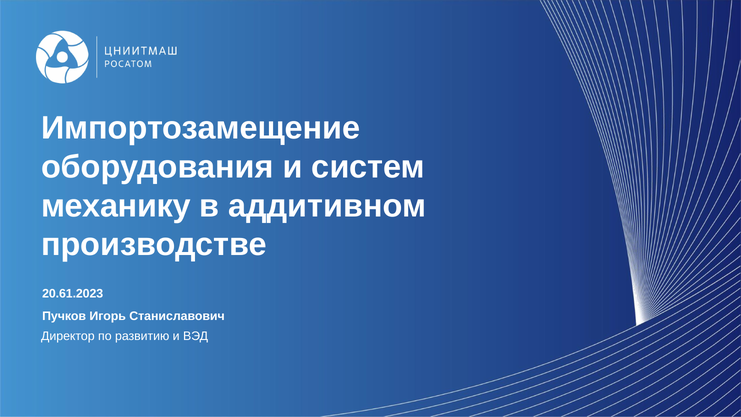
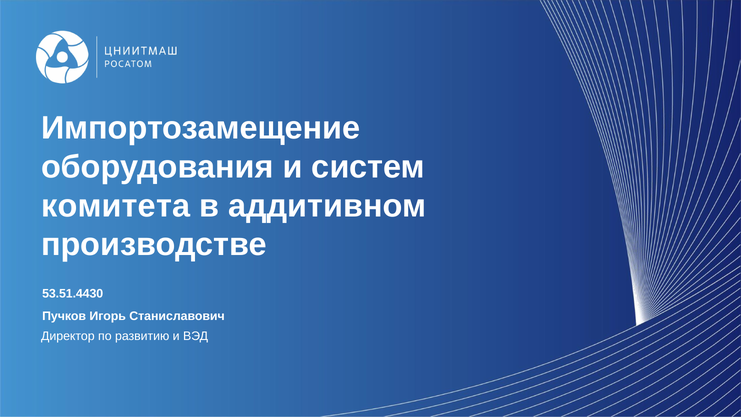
механику: механику -> комитета
20.61.2023: 20.61.2023 -> 53.51.4430
